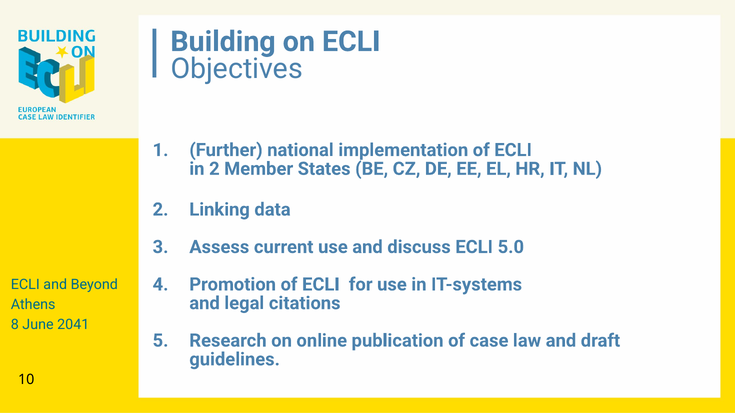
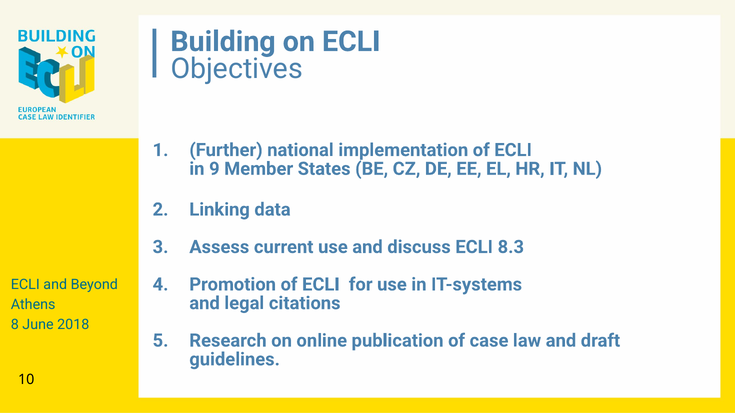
in 2: 2 -> 9
5.0: 5.0 -> 8.3
2041: 2041 -> 2018
